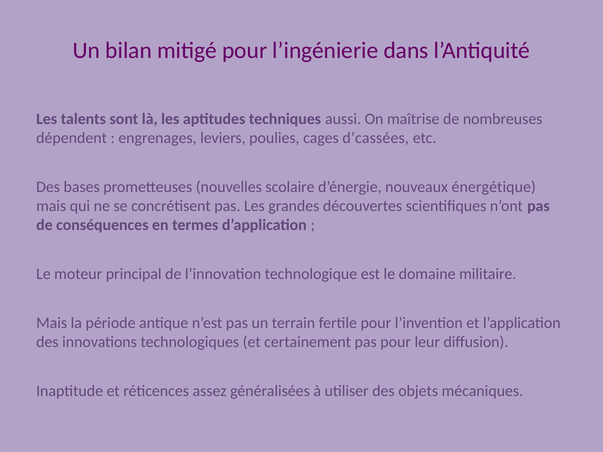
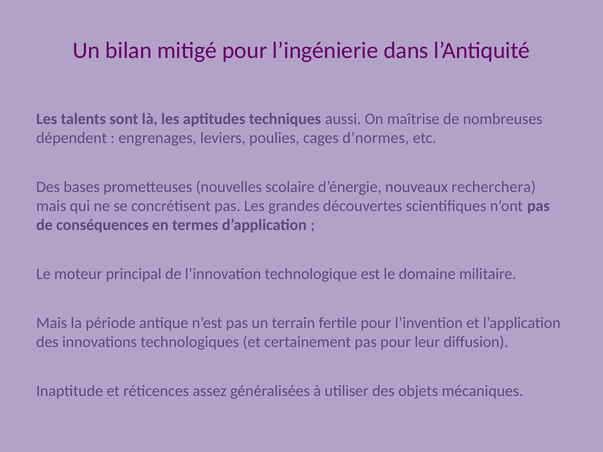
d’cassées: d’cassées -> d’normes
énergétique: énergétique -> recherchera
